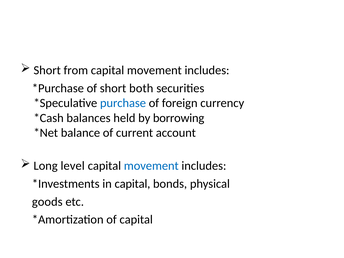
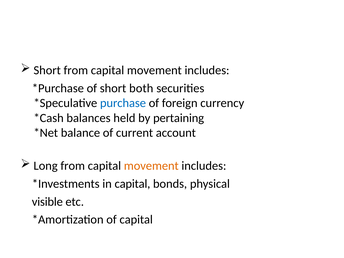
borrowing: borrowing -> pertaining
Long level: level -> from
movement at (151, 166) colour: blue -> orange
goods: goods -> visible
